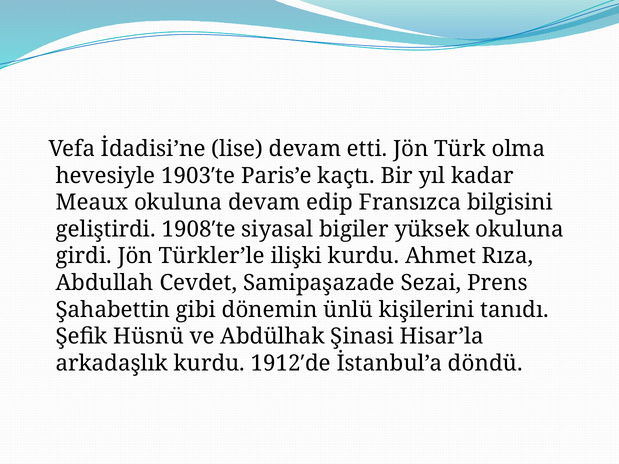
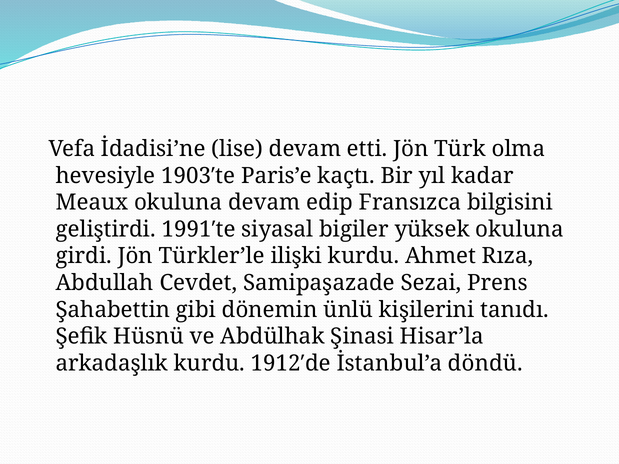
1908′te: 1908′te -> 1991′te
